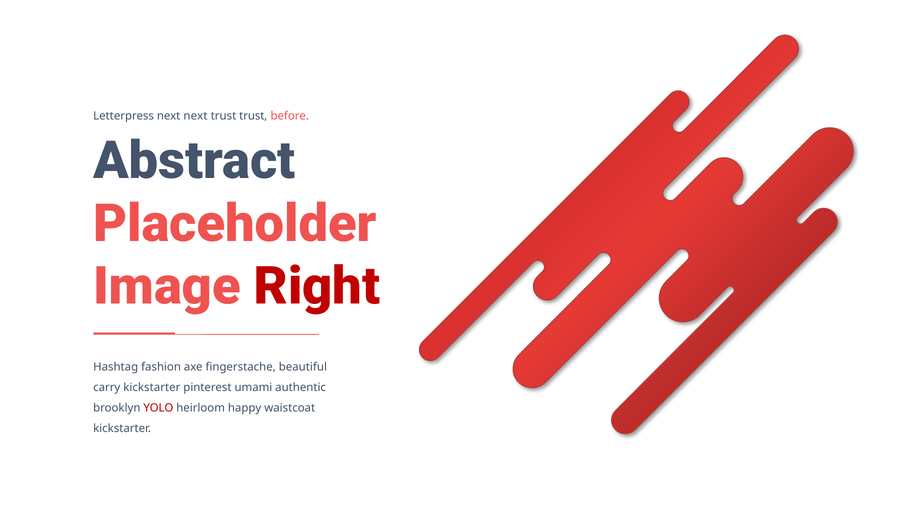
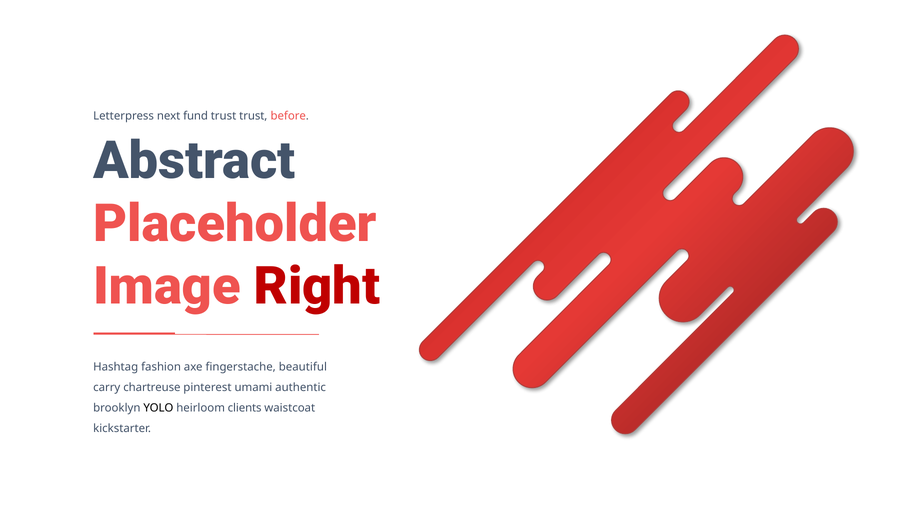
next next: next -> fund
carry kickstarter: kickstarter -> chartreuse
YOLO colour: red -> black
happy: happy -> clients
